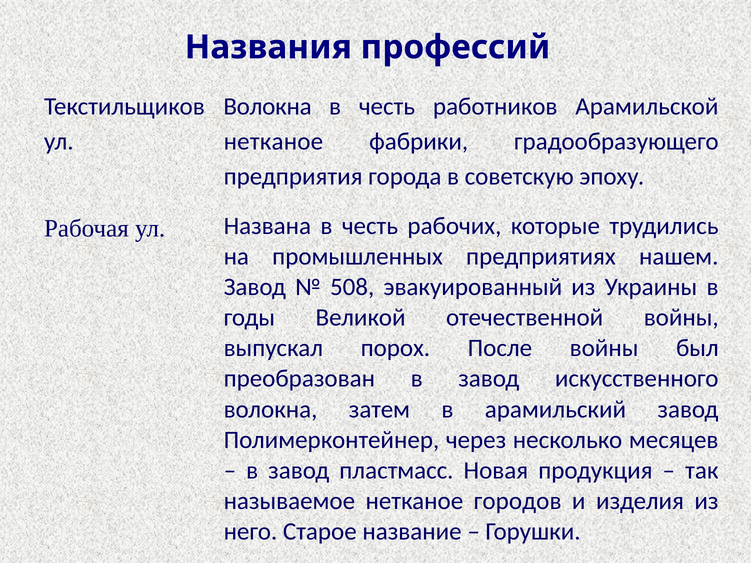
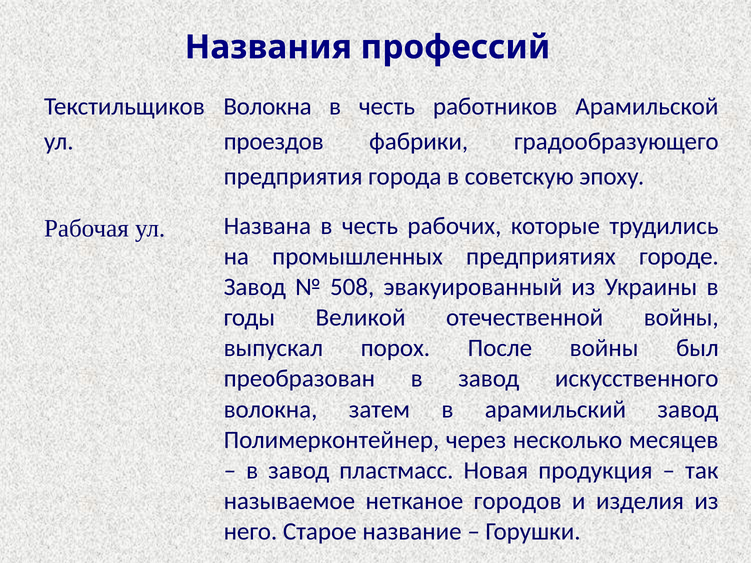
нетканое at (273, 142): нетканое -> проездов
нашем: нашем -> городе
